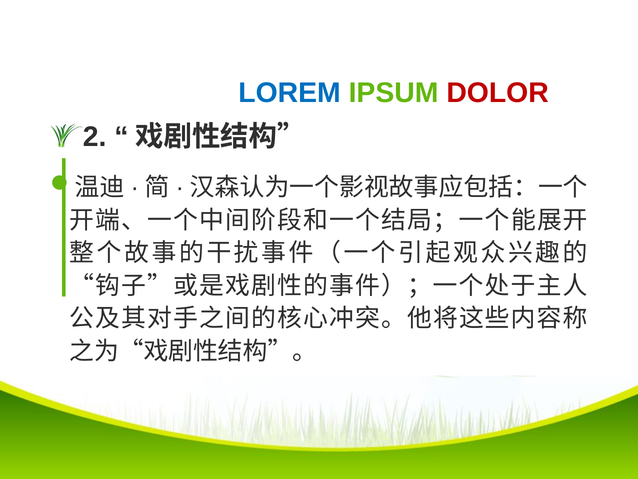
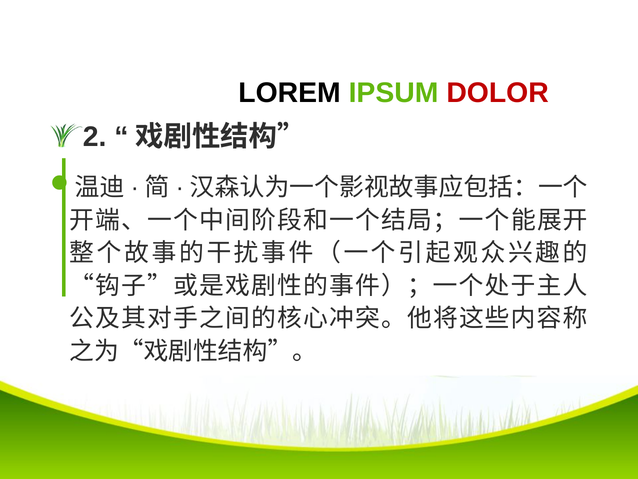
LOREM colour: blue -> black
